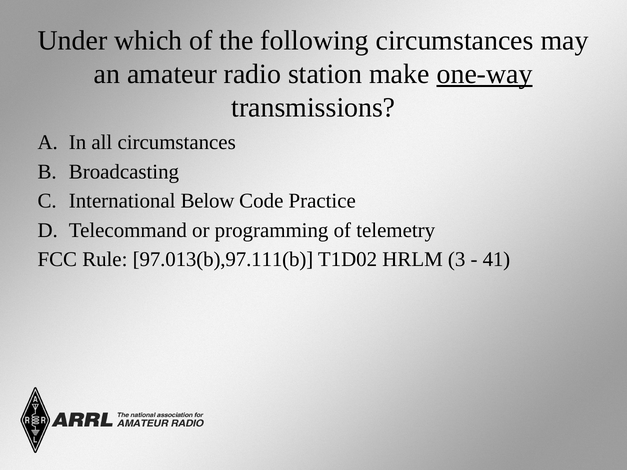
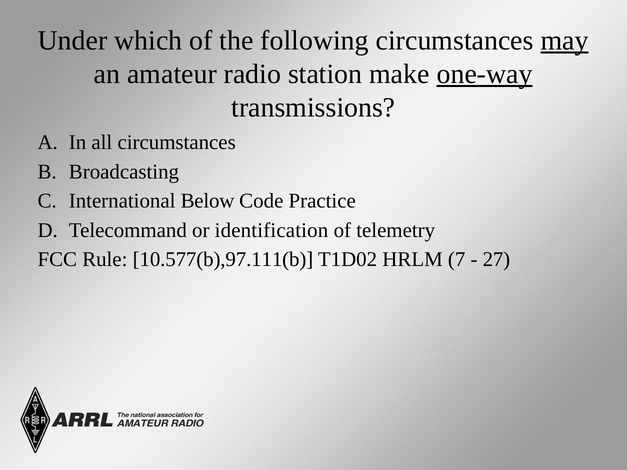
may underline: none -> present
programming: programming -> identification
97.013(b),97.111(b: 97.013(b),97.111(b -> 10.577(b),97.111(b
3: 3 -> 7
41: 41 -> 27
